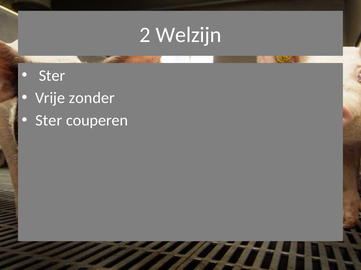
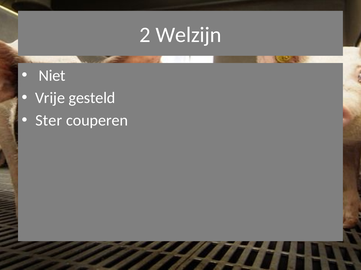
Ster at (52, 76): Ster -> Niet
zonder: zonder -> gesteld
